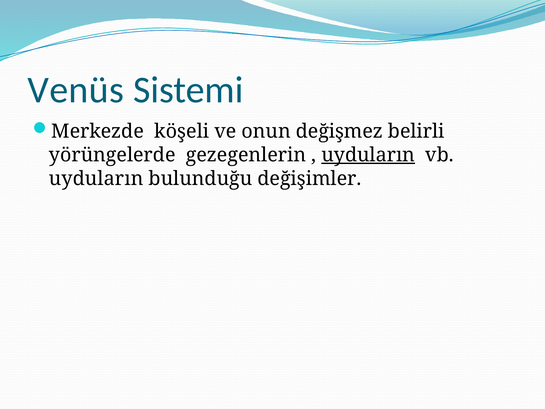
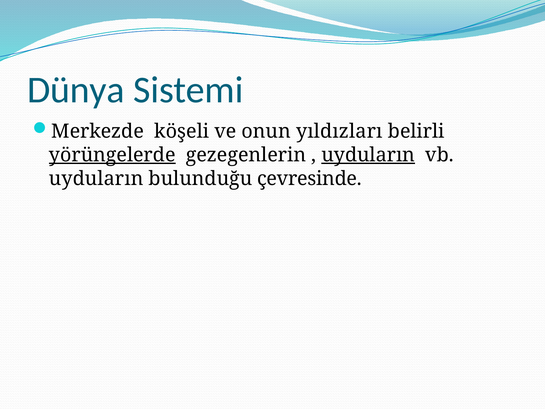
Venüs: Venüs -> Dünya
değişmez: değişmez -> yıldızları
yörüngelerde underline: none -> present
değişimler: değişimler -> çevresinde
